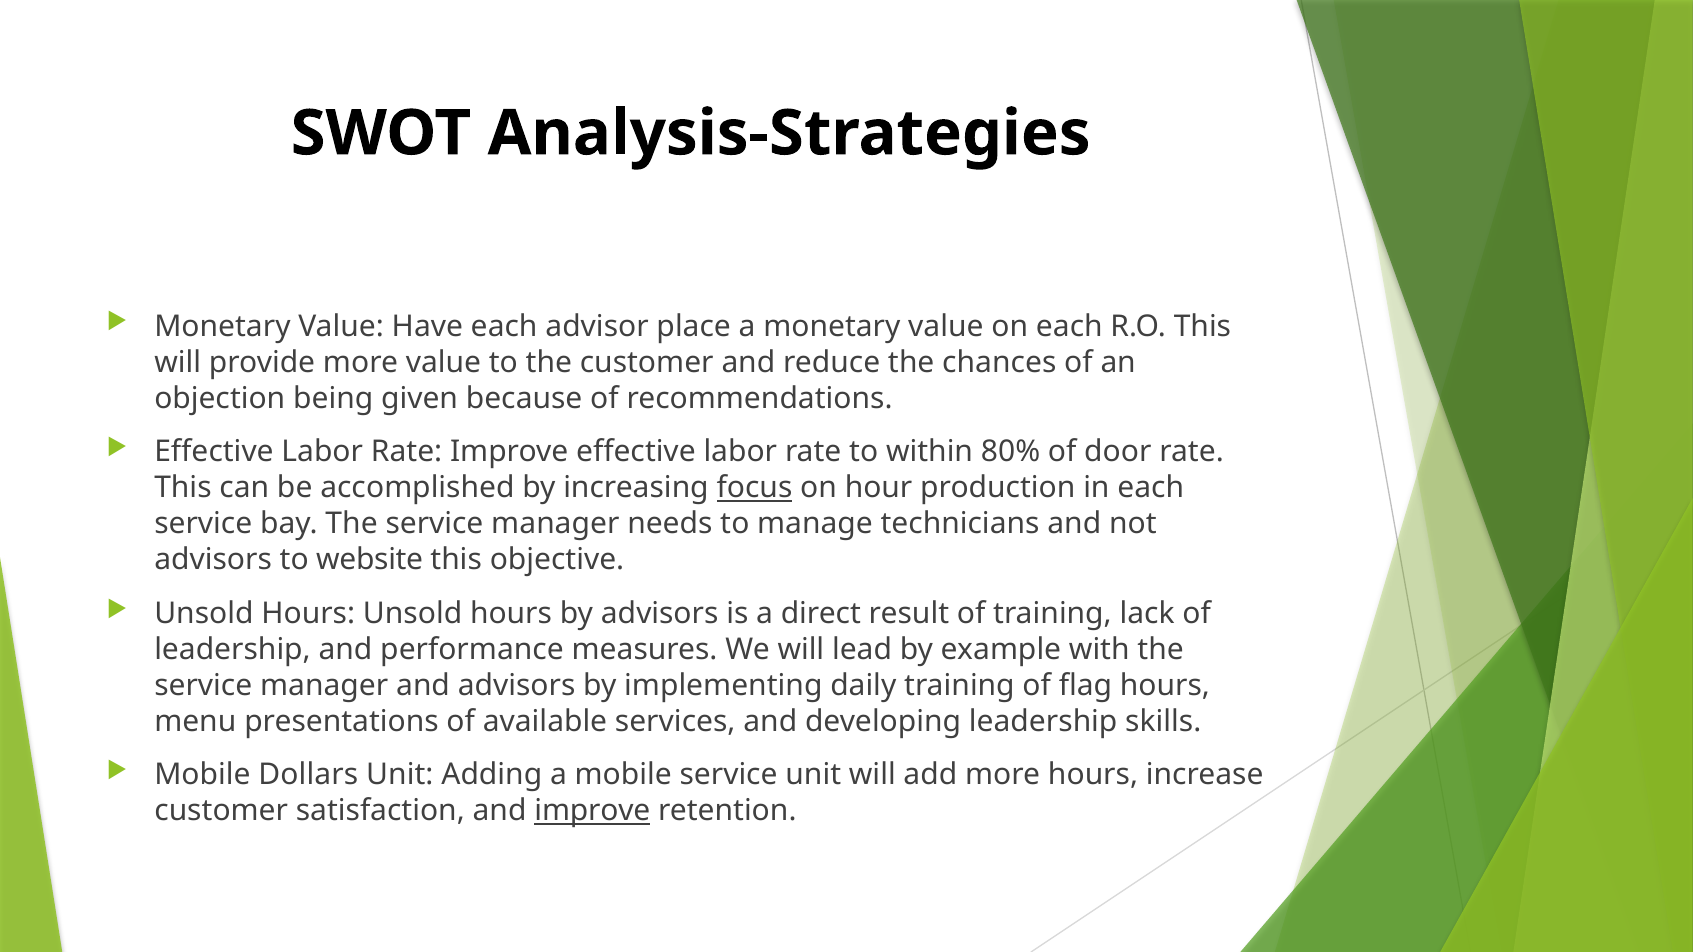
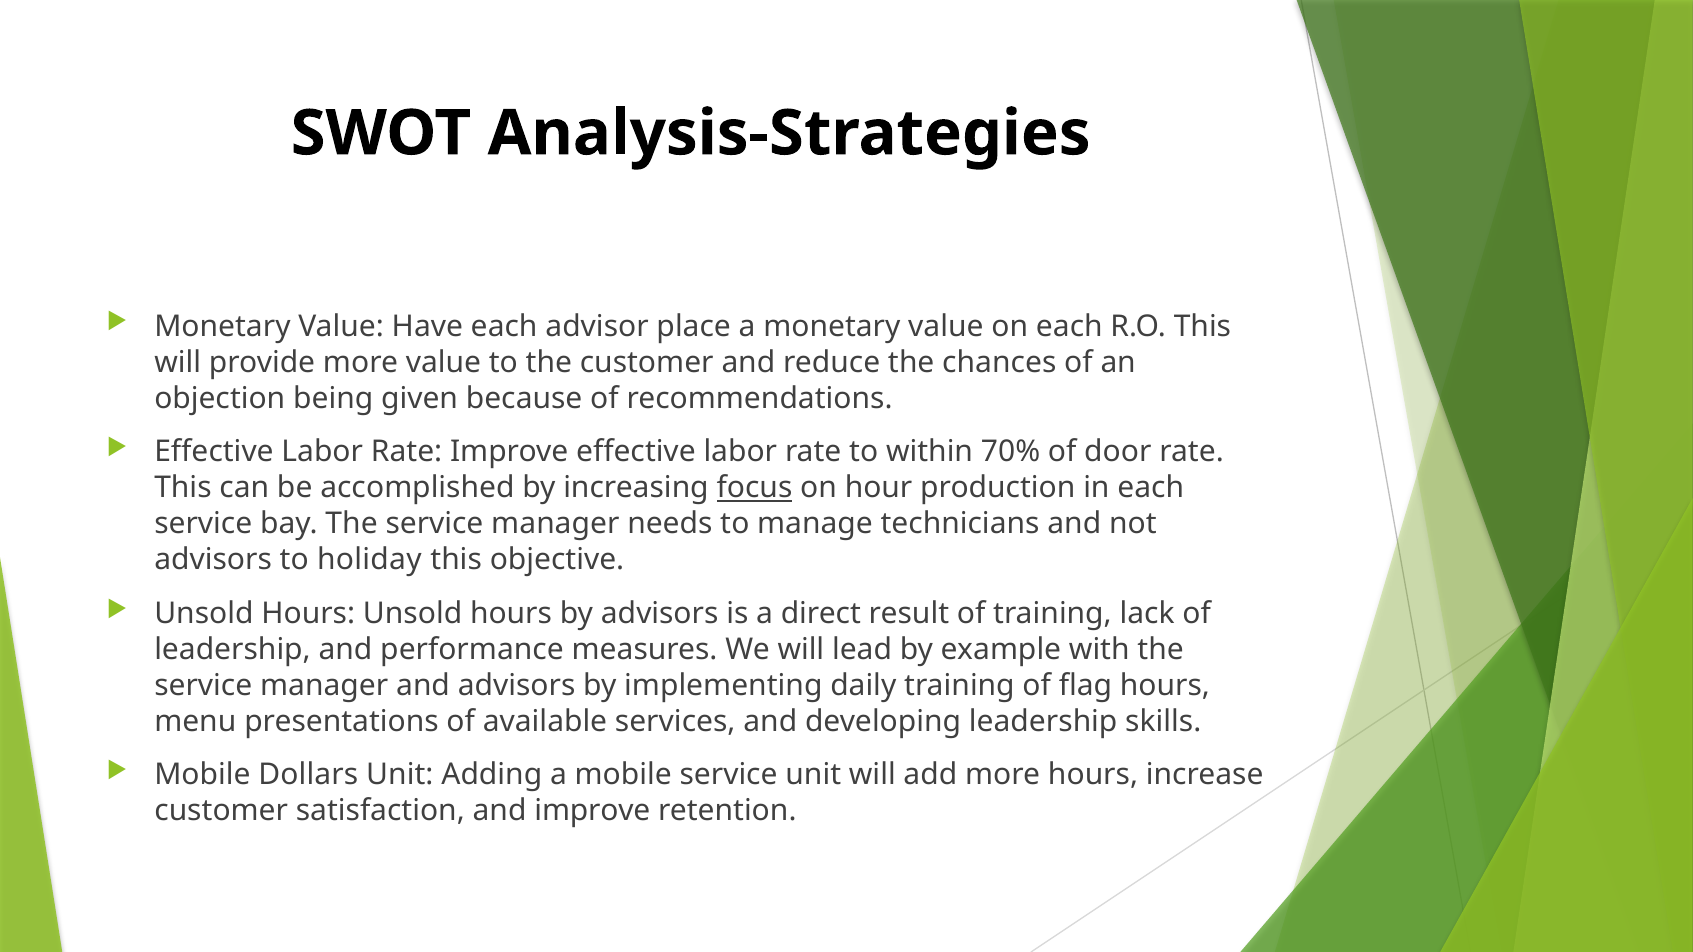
80%: 80% -> 70%
website: website -> holiday
improve at (592, 811) underline: present -> none
